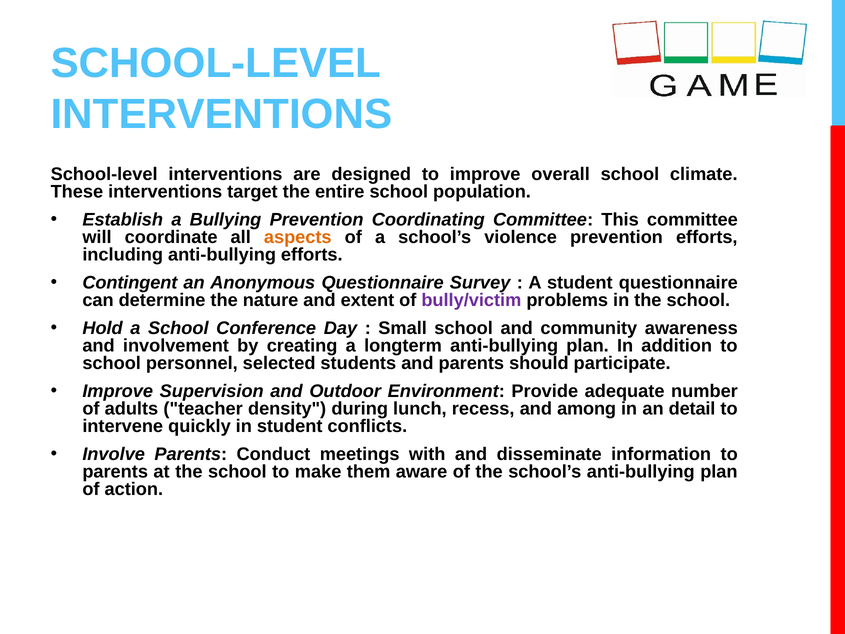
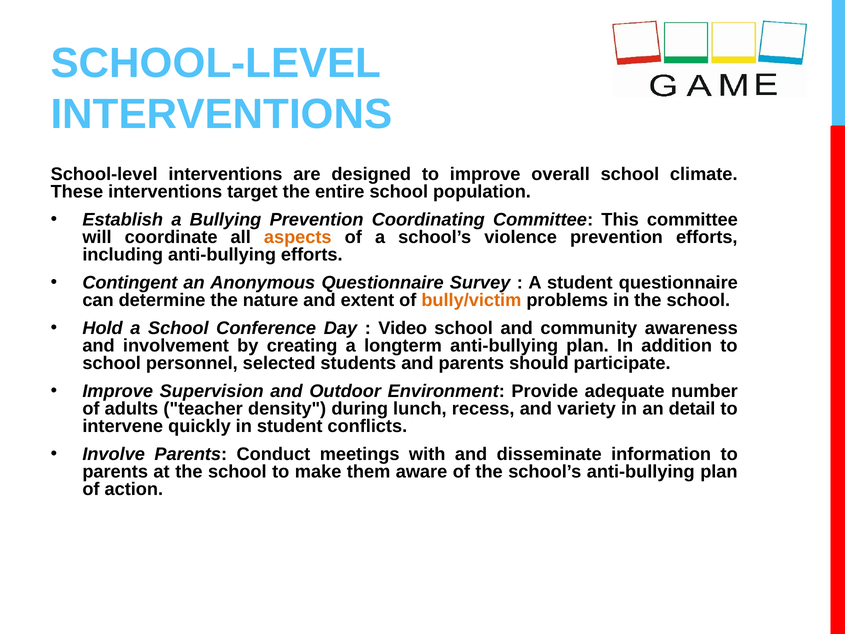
bully/victim colour: purple -> orange
Small: Small -> Video
among: among -> variety
